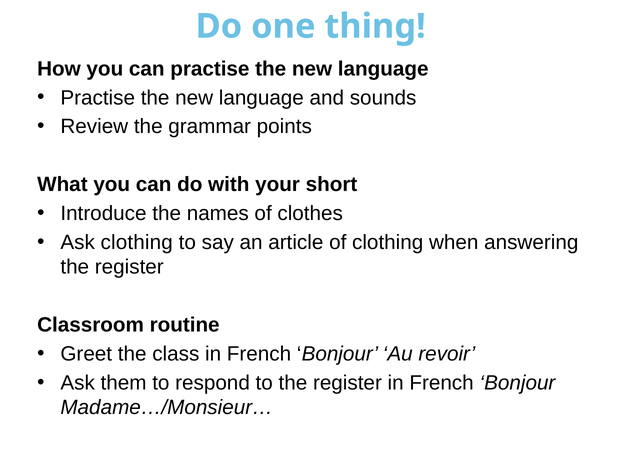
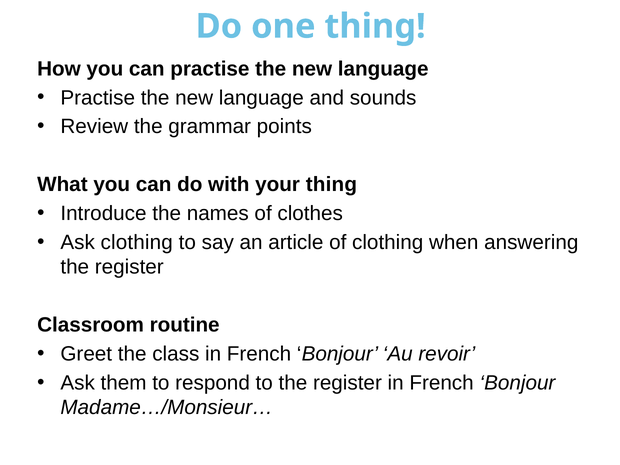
your short: short -> thing
